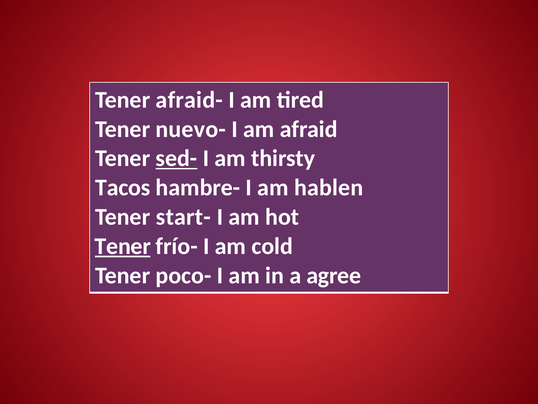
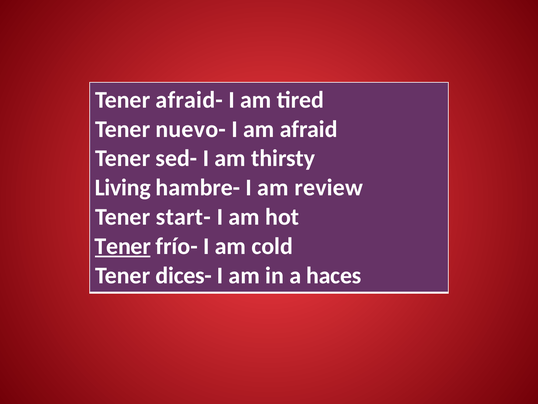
sed- underline: present -> none
Tacos: Tacos -> Living
hablen: hablen -> review
poco-: poco- -> dices-
agree: agree -> haces
